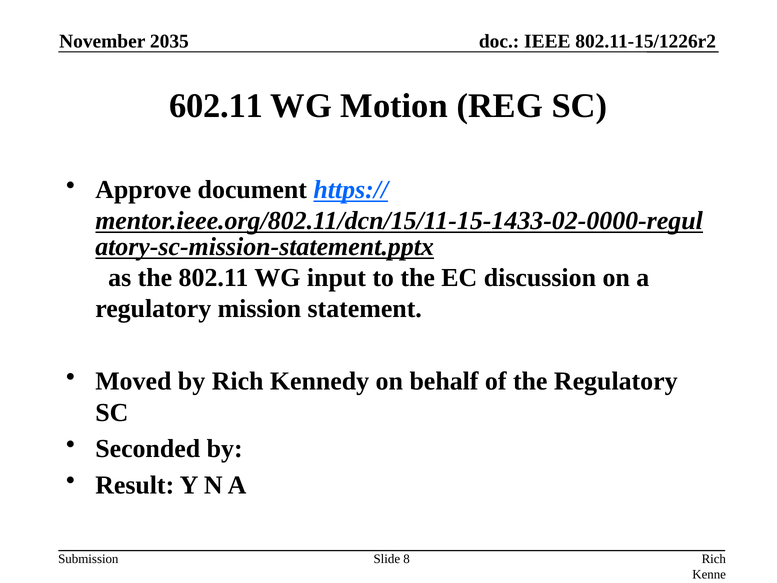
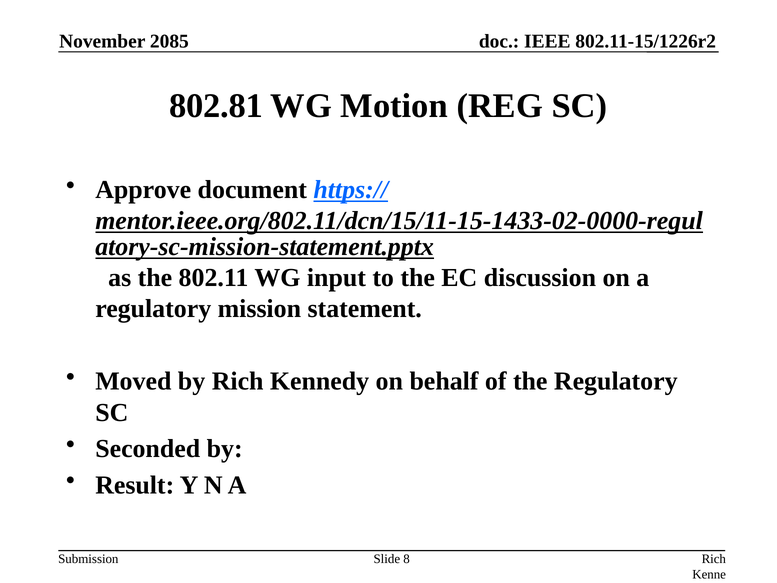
2035: 2035 -> 2085
602.11: 602.11 -> 802.81
